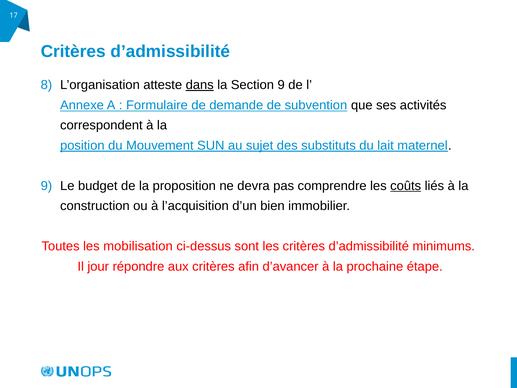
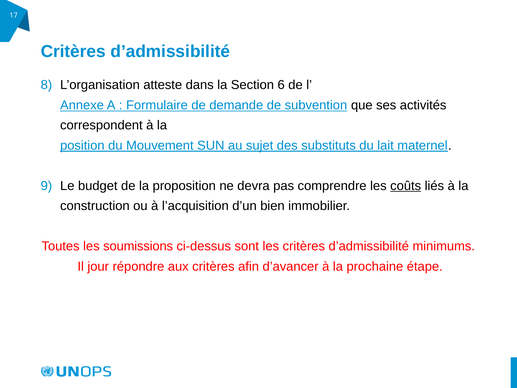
dans underline: present -> none
Section 9: 9 -> 6
mobilisation: mobilisation -> soumissions
